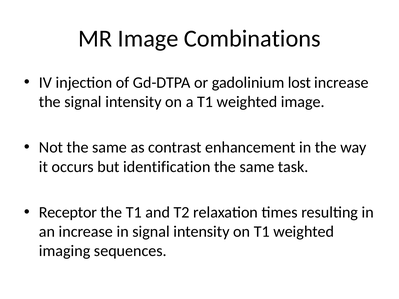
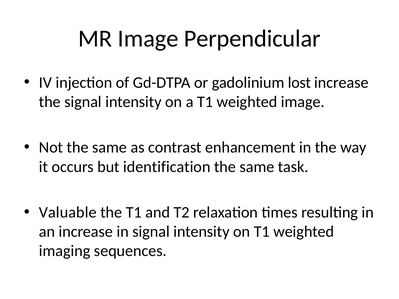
Combinations: Combinations -> Perpendicular
Receptor: Receptor -> Valuable
